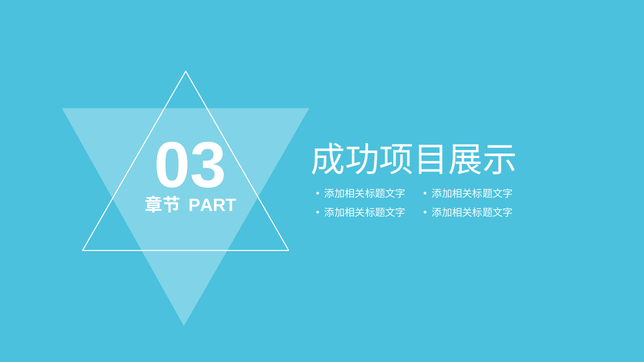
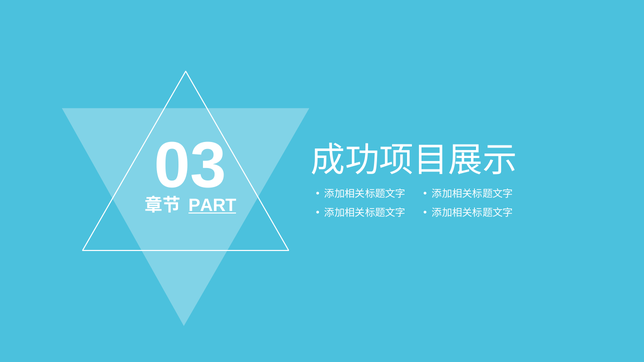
PART underline: none -> present
